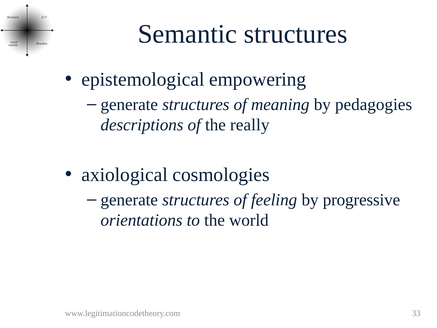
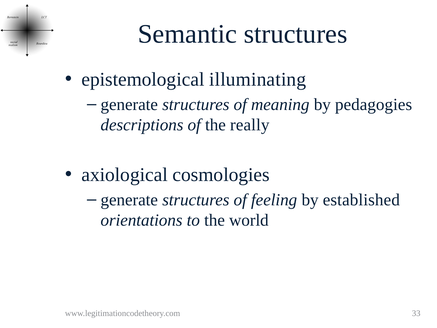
empowering: empowering -> illuminating
progressive: progressive -> established
